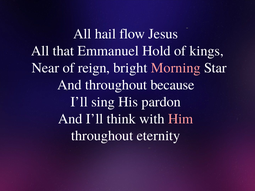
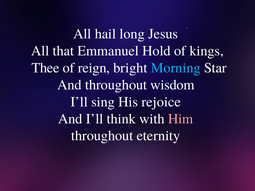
flow: flow -> long
Near: Near -> Thee
Morning colour: pink -> light blue
because: because -> wisdom
pardon: pardon -> rejoice
